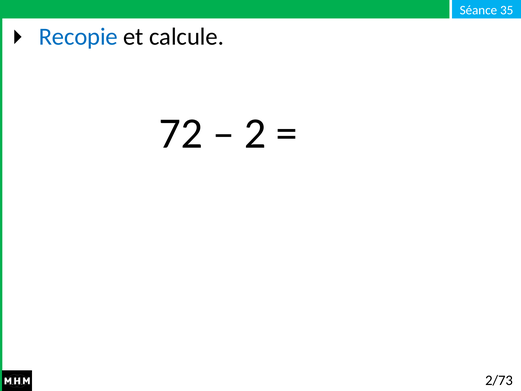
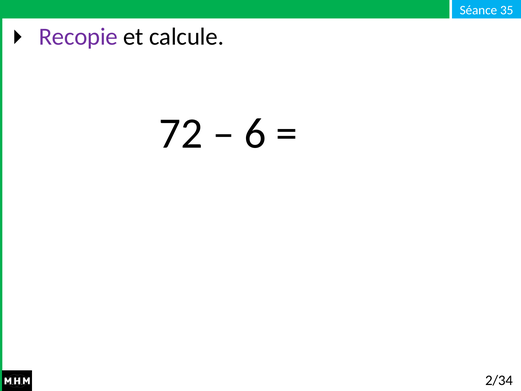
Recopie colour: blue -> purple
2: 2 -> 6
2/73: 2/73 -> 2/34
